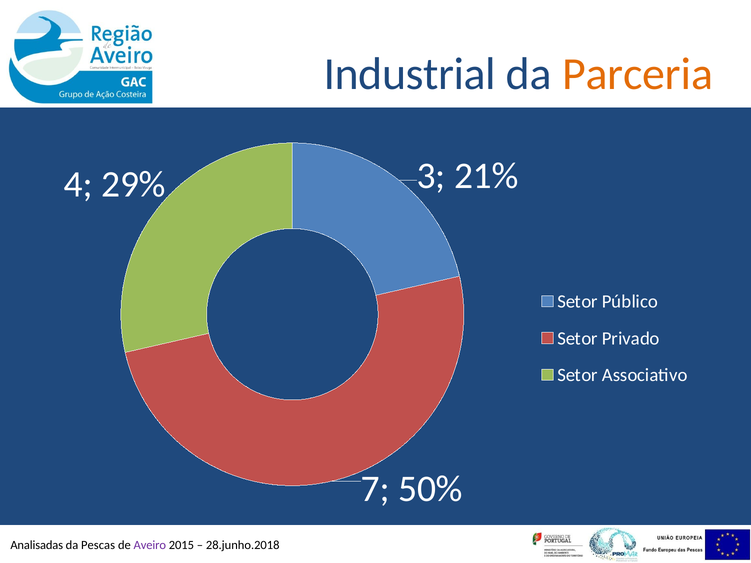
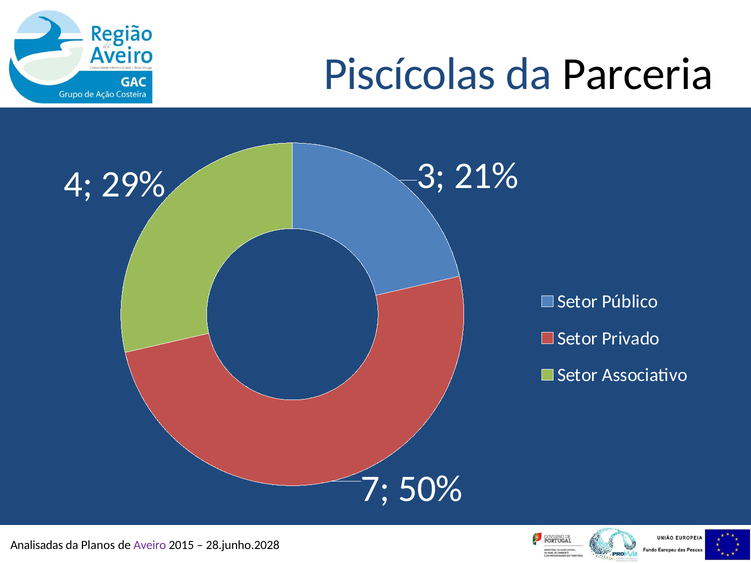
Industrial: Industrial -> Piscícolas
Parceria colour: orange -> black
Pescas: Pescas -> Planos
28.junho.2018: 28.junho.2018 -> 28.junho.2028
